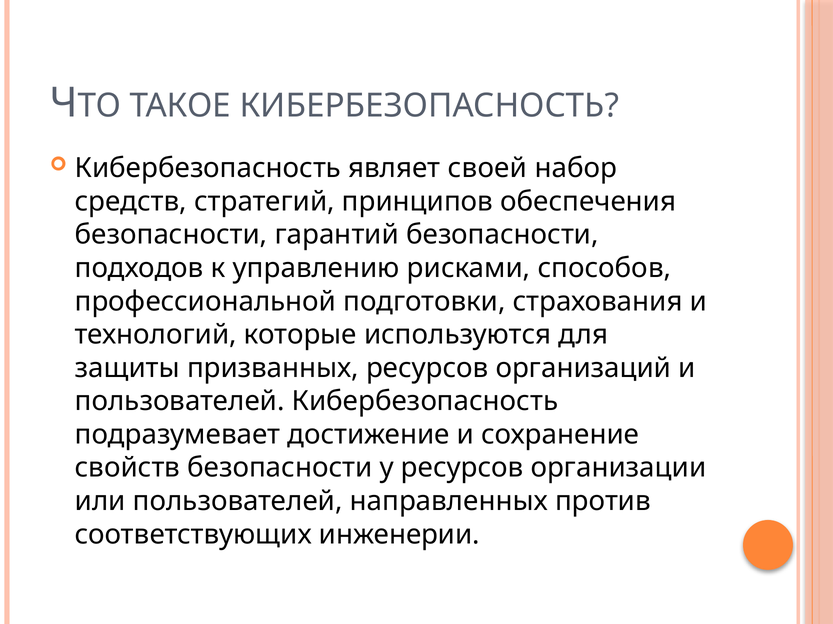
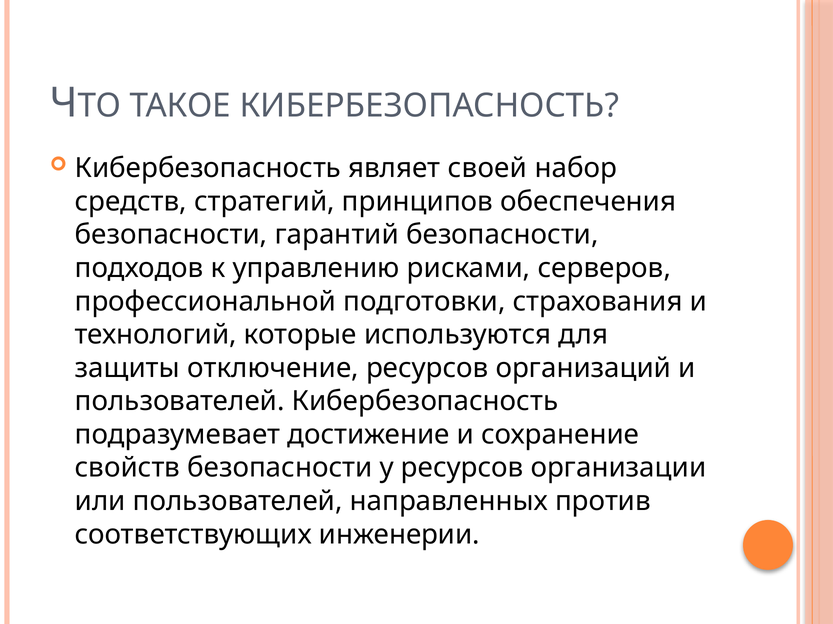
способов: способов -> серверов
призванных: призванных -> отключение
